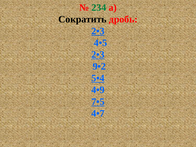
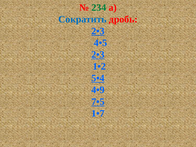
Сократить colour: black -> blue
9•2: 9•2 -> 1•2
4•7: 4•7 -> 1•7
